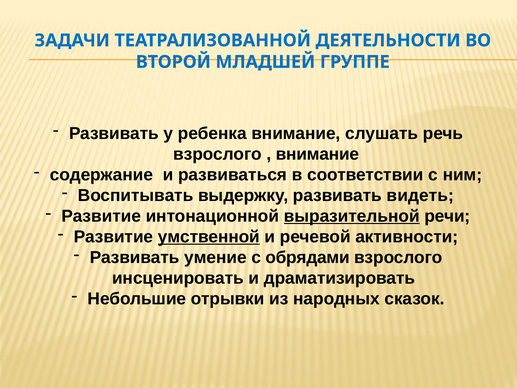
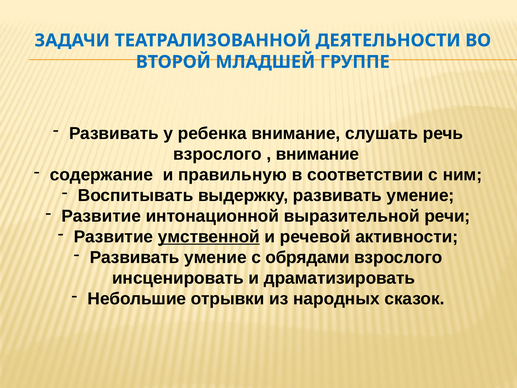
развиваться: развиваться -> правильную
выдержку развивать видеть: видеть -> умение
выразительной underline: present -> none
